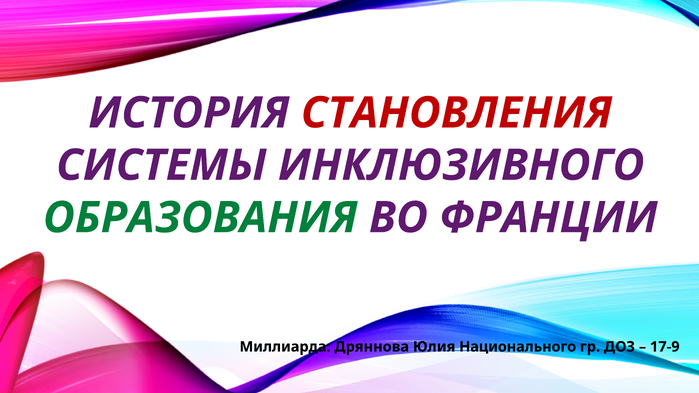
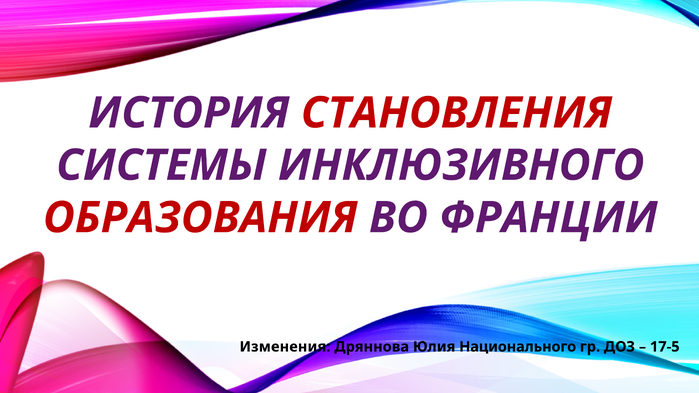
ОБРАЗОВАНИЯ colour: green -> red
Миллиарда: Миллиарда -> Изменения
17-9: 17-9 -> 17-5
